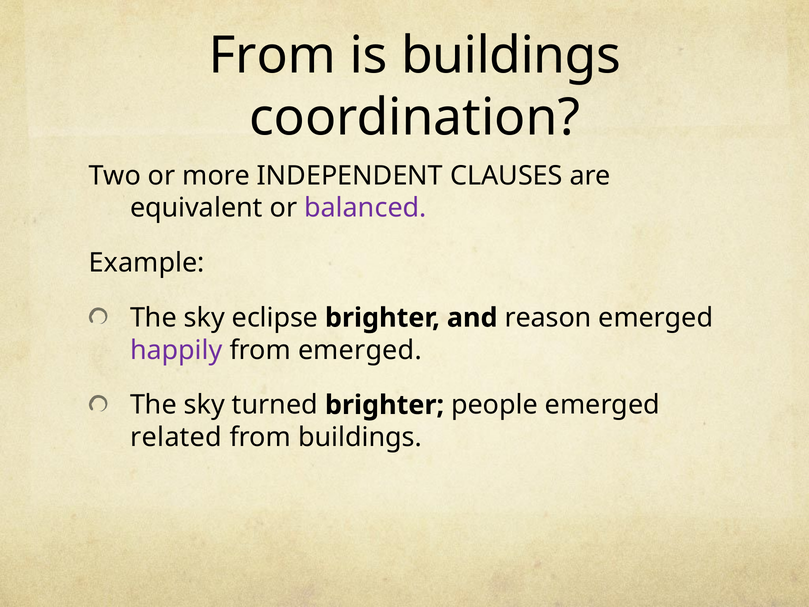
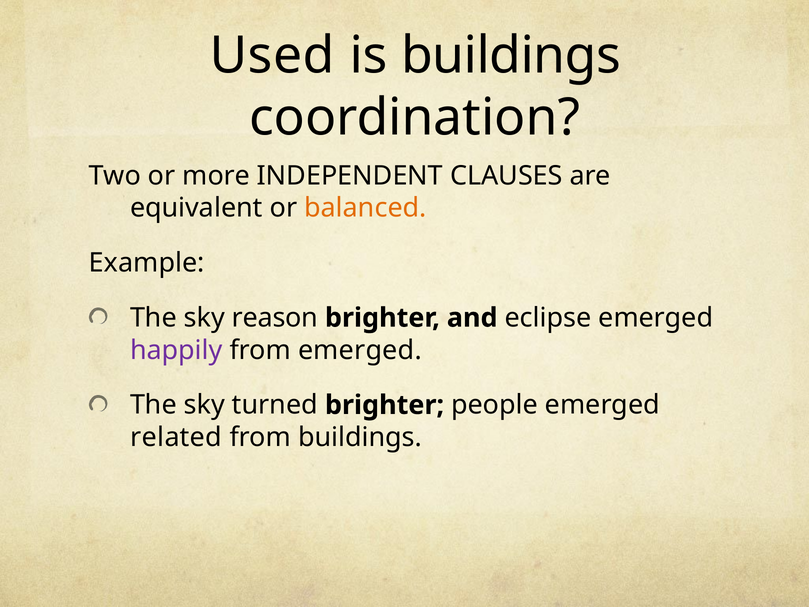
From at (272, 55): From -> Used
balanced colour: purple -> orange
eclipse: eclipse -> reason
reason: reason -> eclipse
